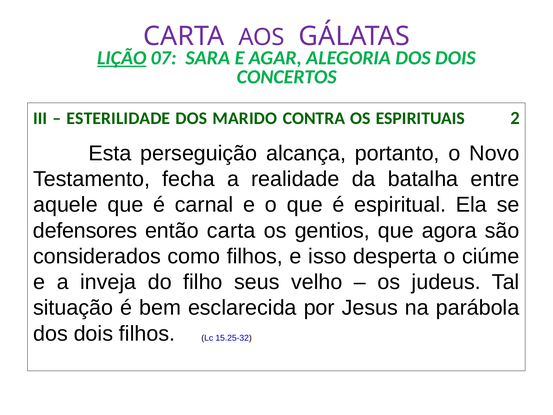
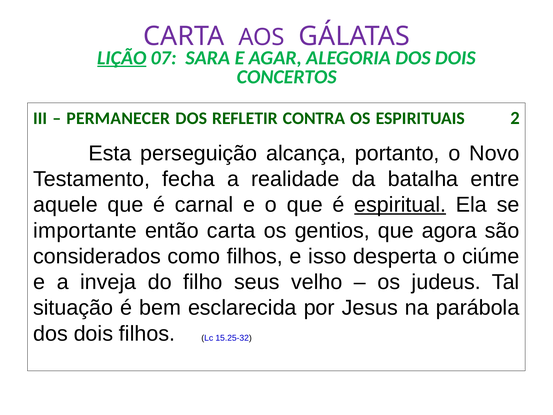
ESTERILIDADE: ESTERILIDADE -> PERMANECER
MARIDO: MARIDO -> REFLETIR
espiritual underline: none -> present
defensores: defensores -> importante
